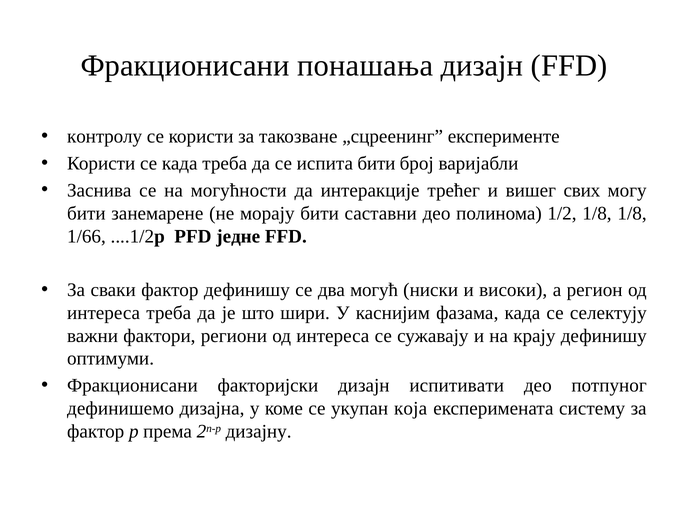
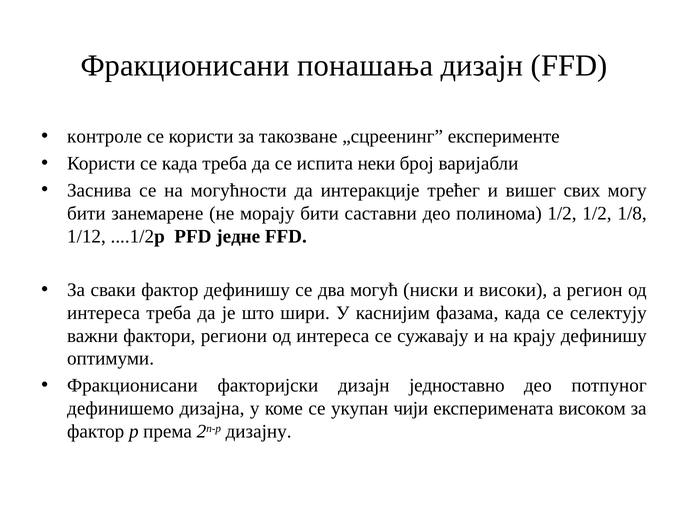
контролу: контролу -> контроле
испита бити: бити -> неки
1/2 1/8: 1/8 -> 1/2
1/66: 1/66 -> 1/12
испитивати: испитивати -> једноставно
која: која -> чији
систему: систему -> високом
